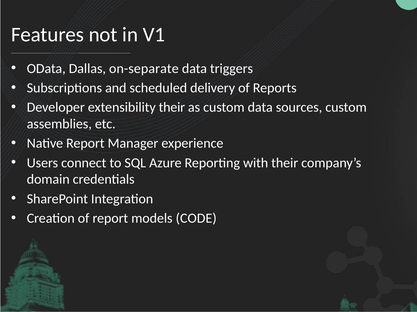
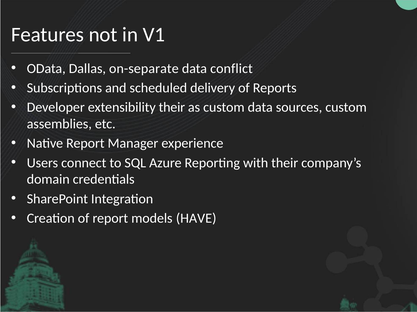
triggers: triggers -> conflict
CODE: CODE -> HAVE
